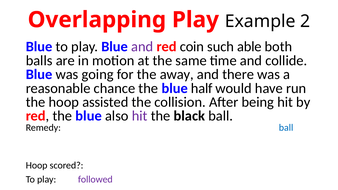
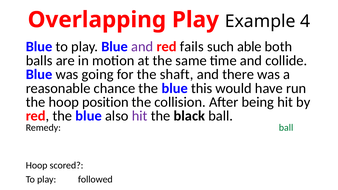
2: 2 -> 4
coin: coin -> fails
away: away -> shaft
chance the blue half: half -> this
assisted: assisted -> position
ball at (286, 128) colour: blue -> green
followed colour: purple -> black
